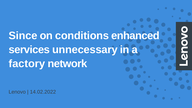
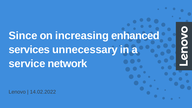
conditions: conditions -> increasing
factory: factory -> service
